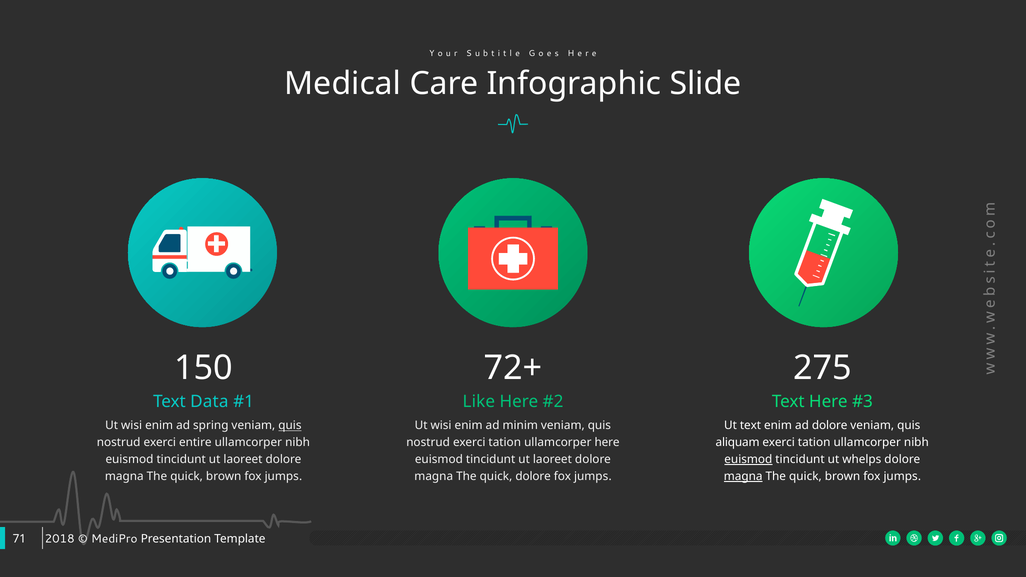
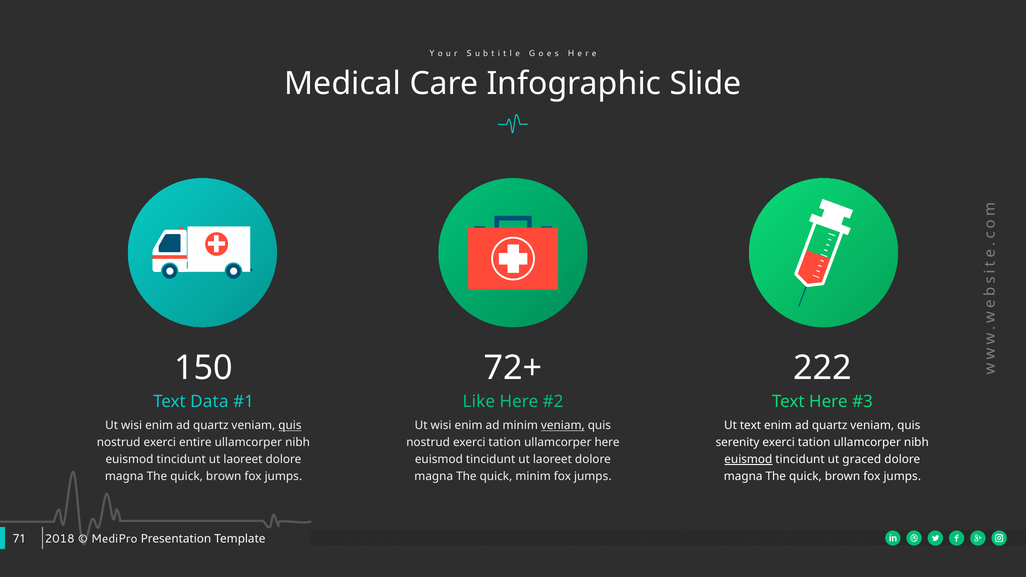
275: 275 -> 222
wisi enim ad spring: spring -> quartz
veniam at (563, 426) underline: none -> present
dolore at (830, 426): dolore -> quartz
aliquam: aliquam -> serenity
whelps: whelps -> graced
quick dolore: dolore -> minim
magna at (743, 476) underline: present -> none
